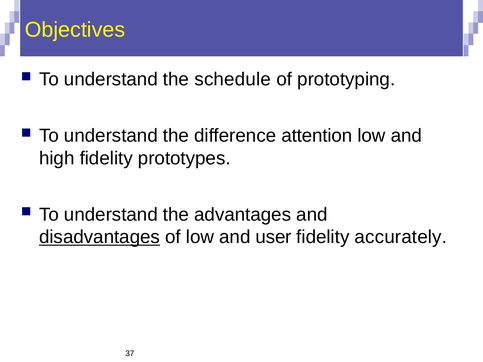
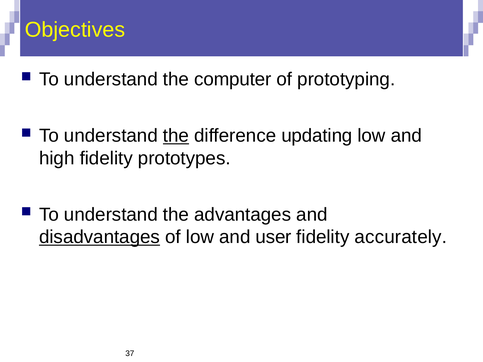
schedule: schedule -> computer
the at (176, 136) underline: none -> present
attention: attention -> updating
